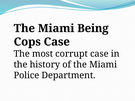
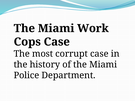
Being: Being -> Work
